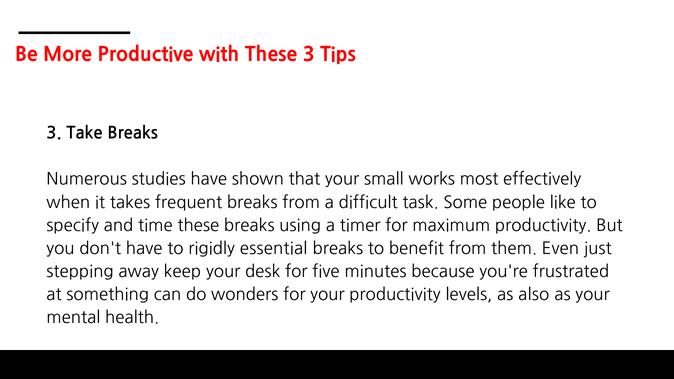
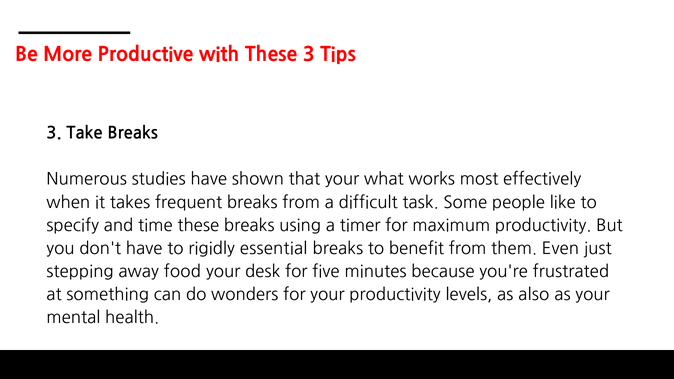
small: small -> what
keep: keep -> food
